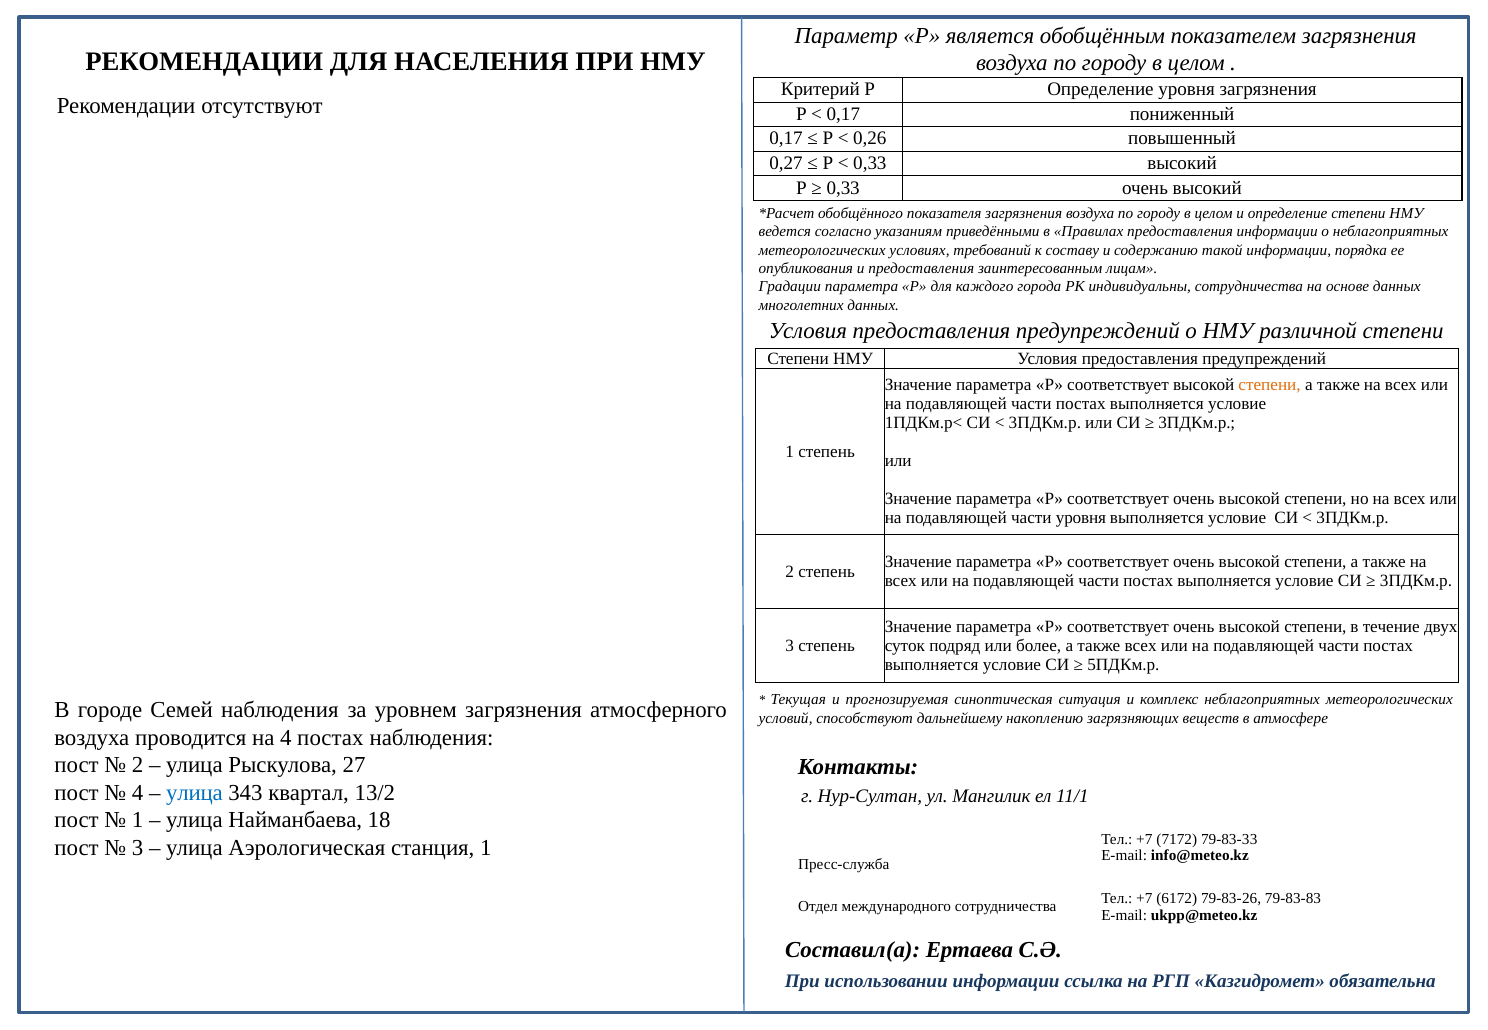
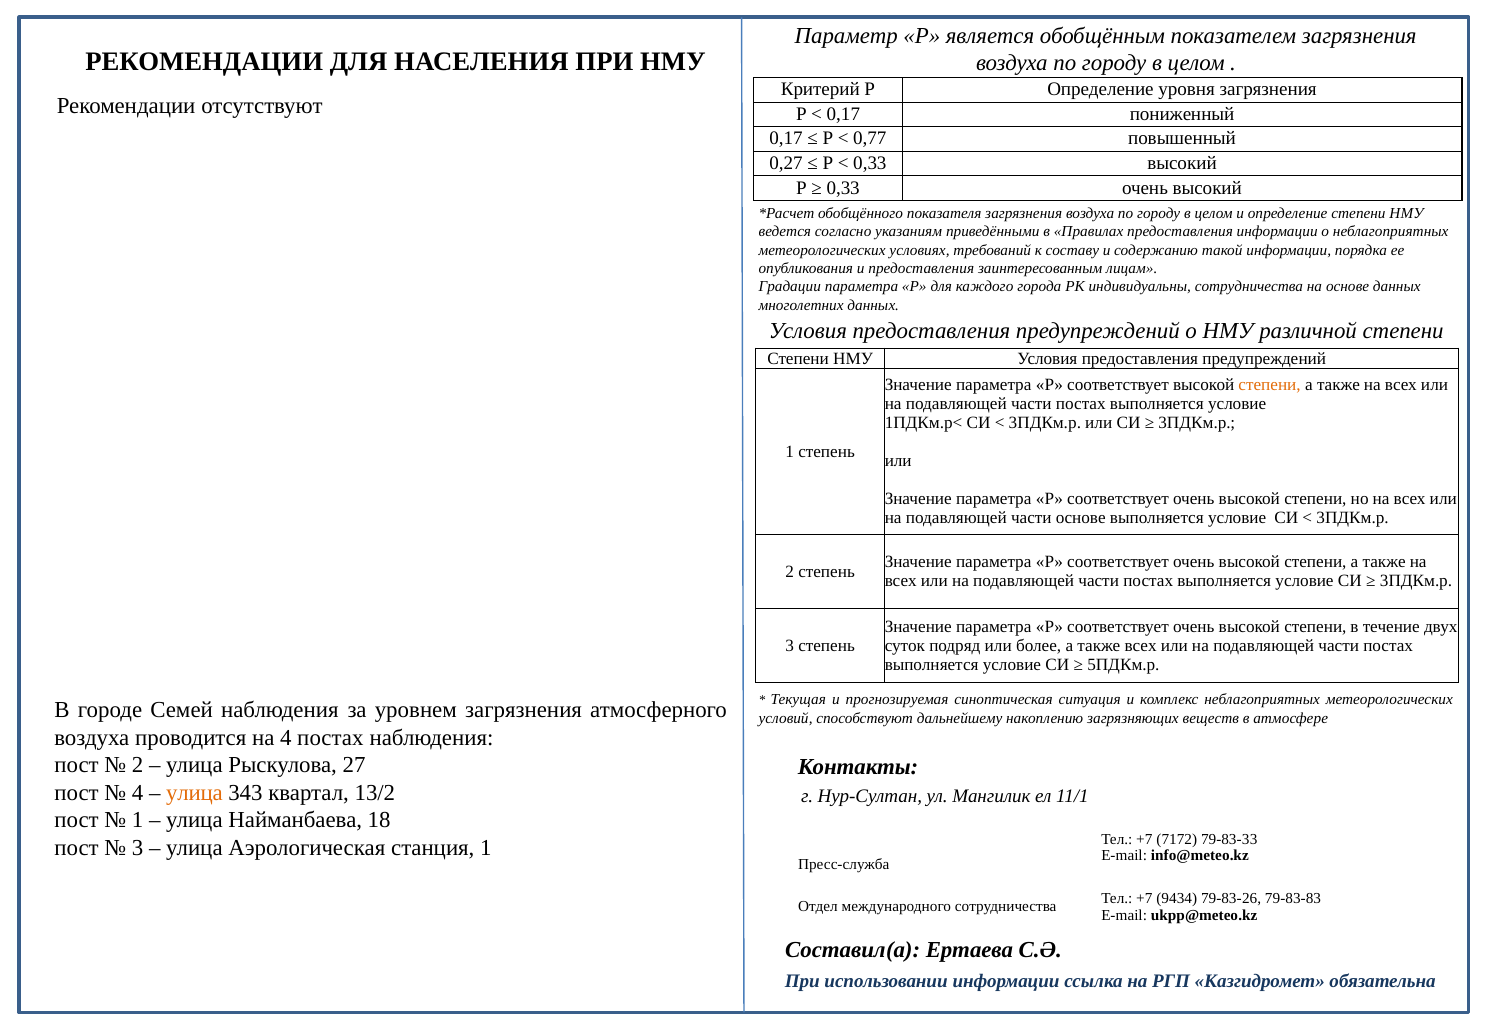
0,26: 0,26 -> 0,77
части уровня: уровня -> основе
улица at (194, 793) colour: blue -> orange
6172: 6172 -> 9434
